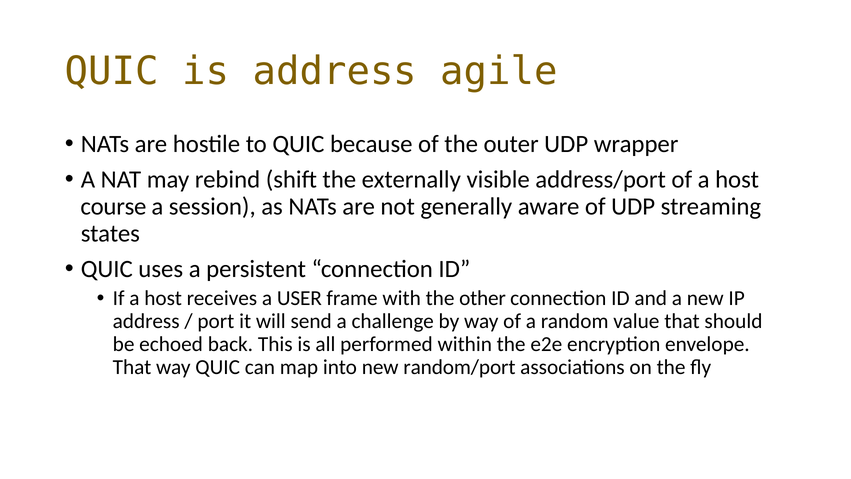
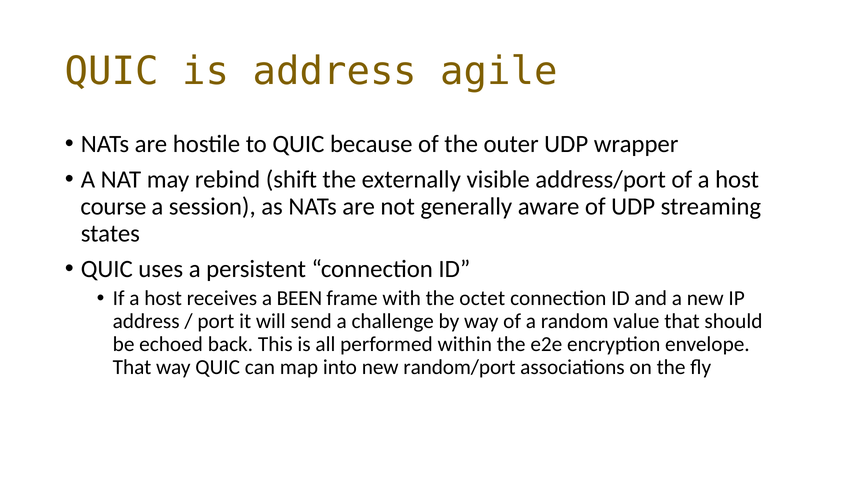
USER: USER -> BEEN
other: other -> octet
